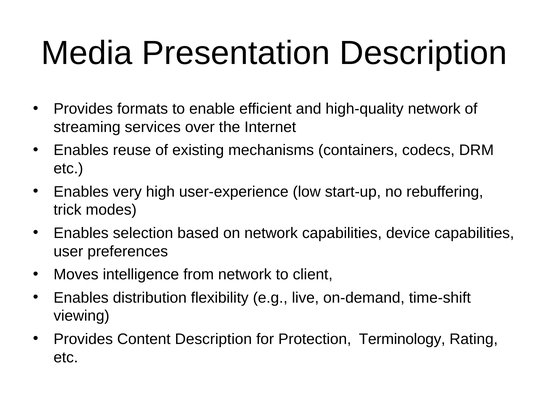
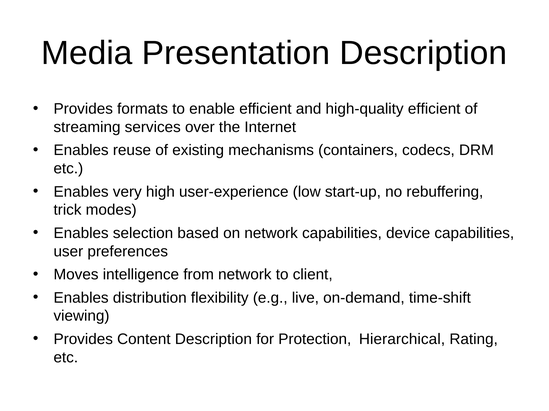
high-quality network: network -> efficient
Terminology: Terminology -> Hierarchical
